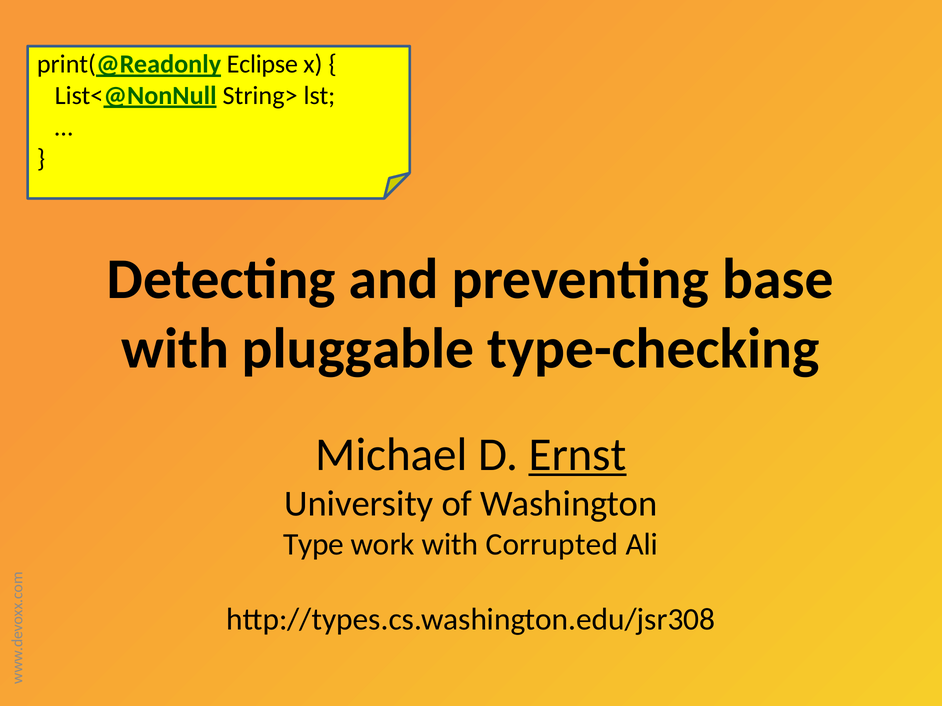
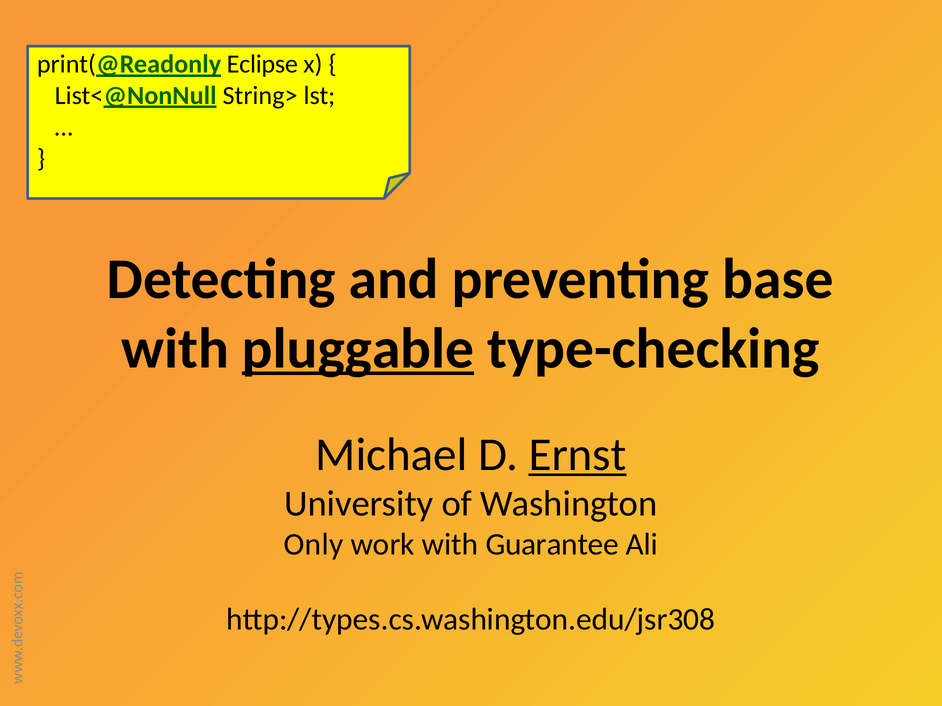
pluggable underline: none -> present
Type: Type -> Only
Corrupted: Corrupted -> Guarantee
